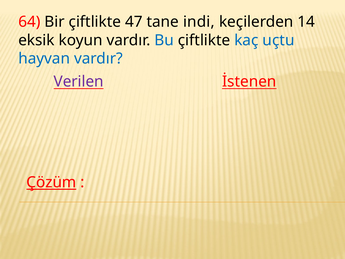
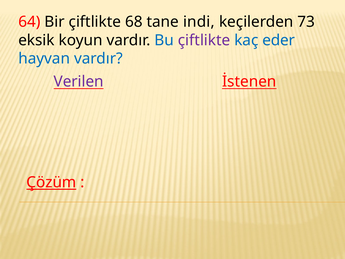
47: 47 -> 68
14: 14 -> 73
çiftlikte at (204, 40) colour: black -> purple
uçtu: uçtu -> eder
